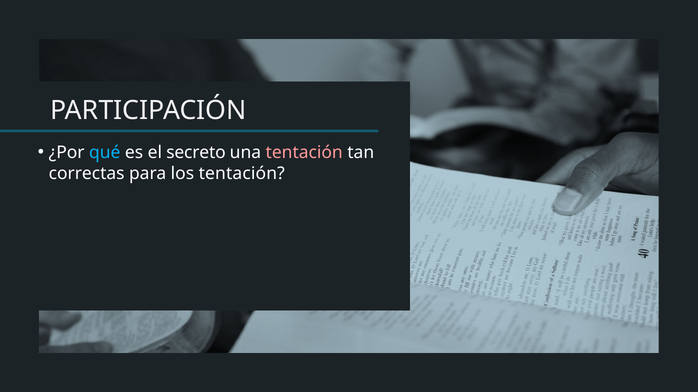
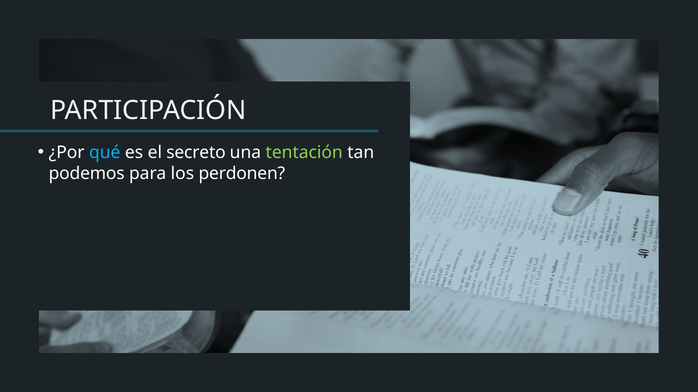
tentación at (304, 153) colour: pink -> light green
correctas: correctas -> podemos
los tentación: tentación -> perdonen
